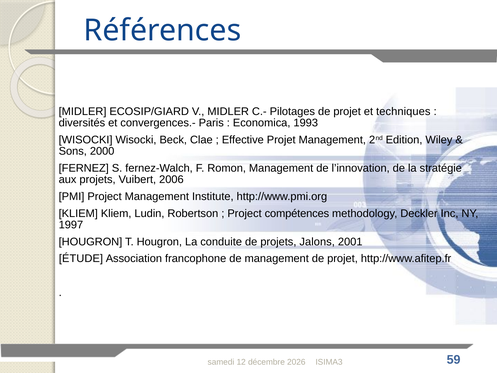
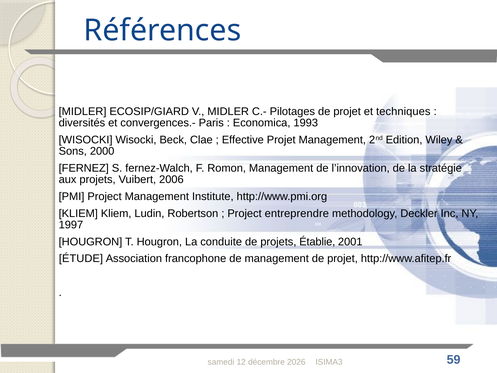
compétences: compétences -> entreprendre
Jalons: Jalons -> Établie
